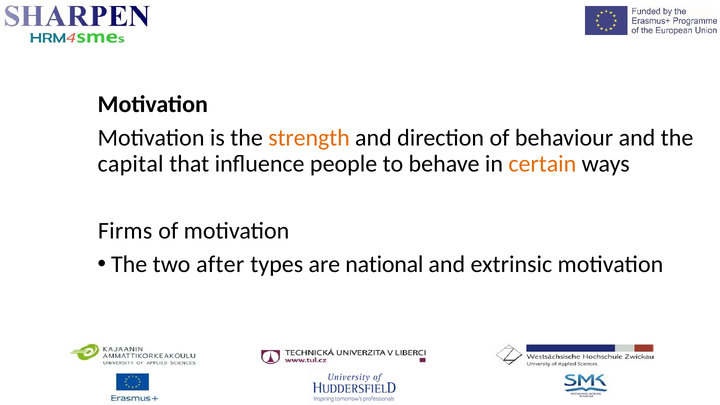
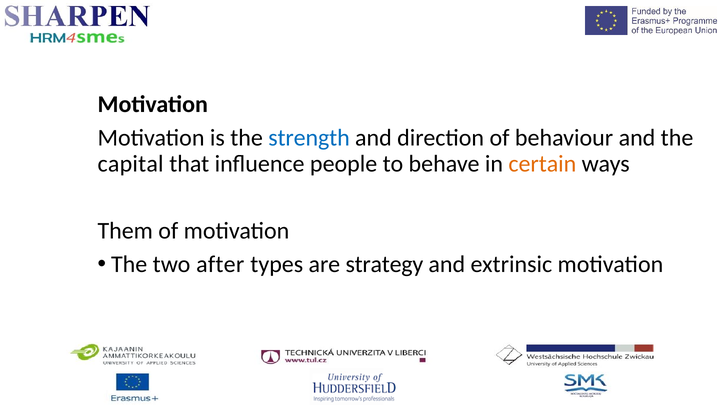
strength colour: orange -> blue
Firms: Firms -> Them
national: national -> strategy
